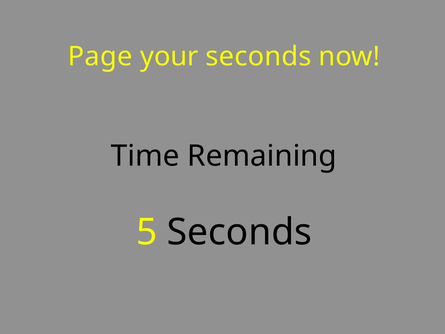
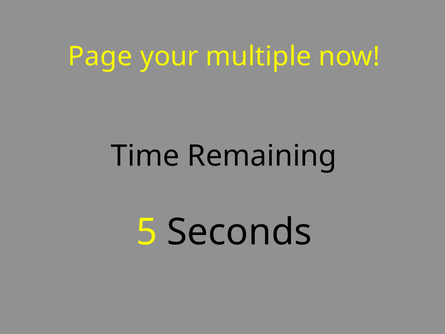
your seconds: seconds -> multiple
